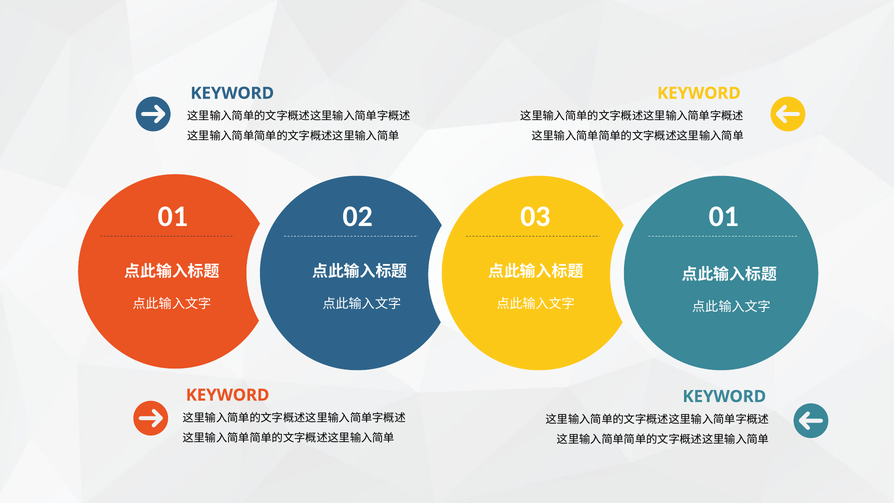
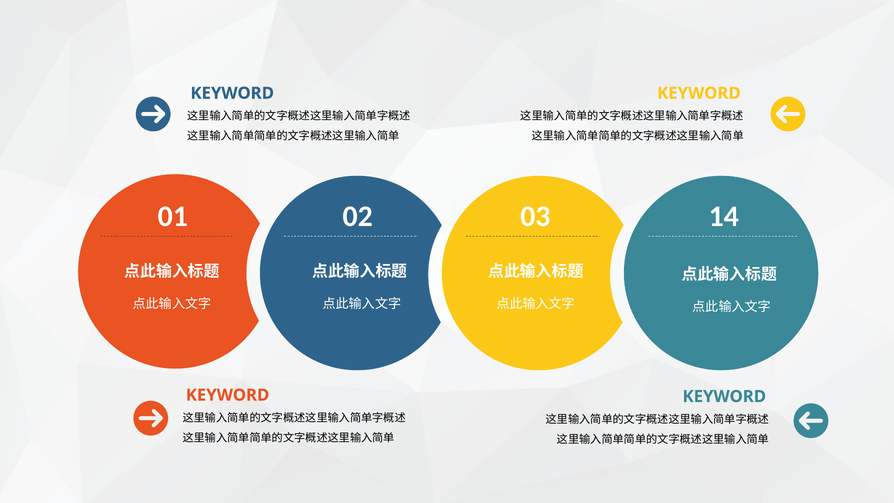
03 01: 01 -> 14
